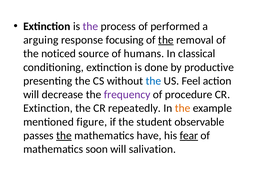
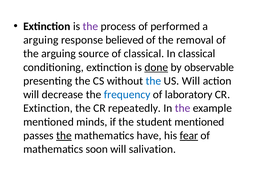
focusing: focusing -> believed
the at (166, 40) underline: present -> none
the noticed: noticed -> arguing
of humans: humans -> classical
done underline: none -> present
productive: productive -> observable
US Feel: Feel -> Will
frequency colour: purple -> blue
procedure: procedure -> laboratory
the at (183, 108) colour: orange -> purple
figure: figure -> minds
student observable: observable -> mentioned
